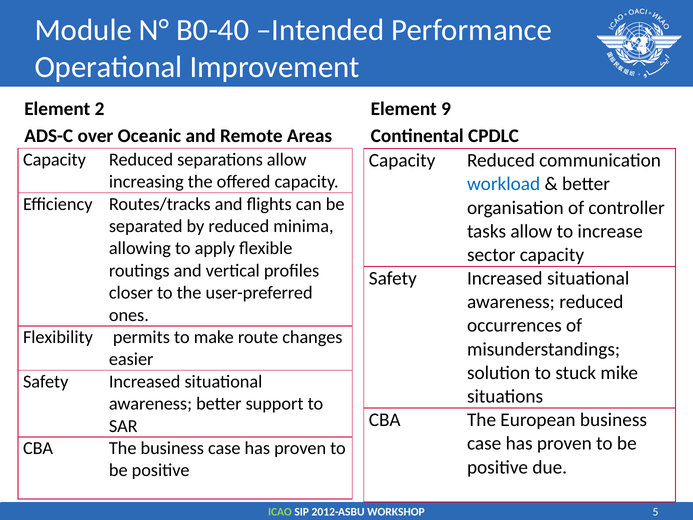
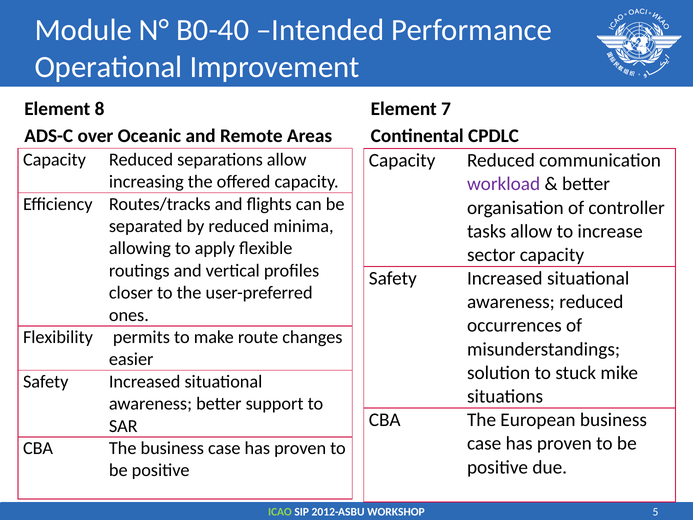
2: 2 -> 8
9: 9 -> 7
workload colour: blue -> purple
